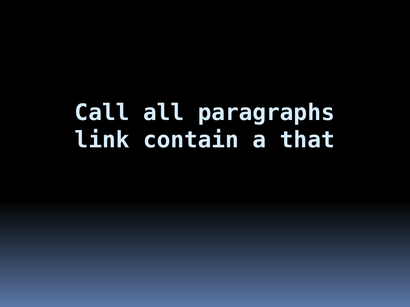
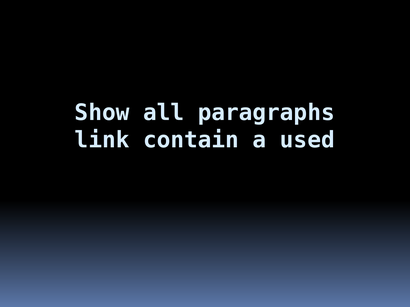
Call: Call -> Show
that: that -> used
